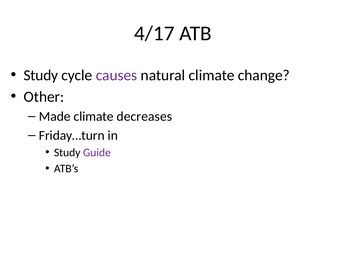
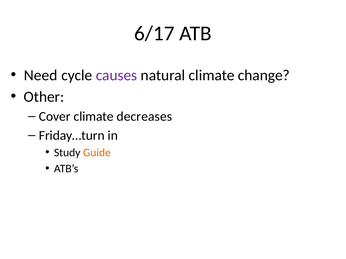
4/17: 4/17 -> 6/17
Study at (41, 75): Study -> Need
Made: Made -> Cover
Guide colour: purple -> orange
